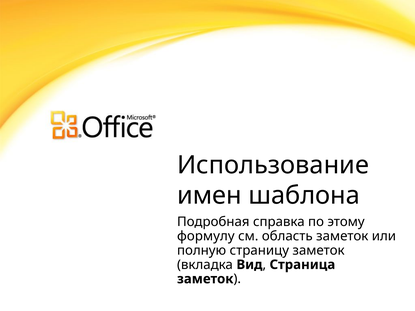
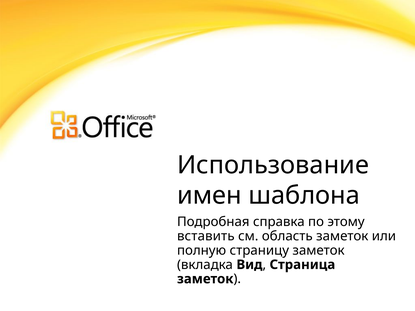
формулу: формулу -> вставить
